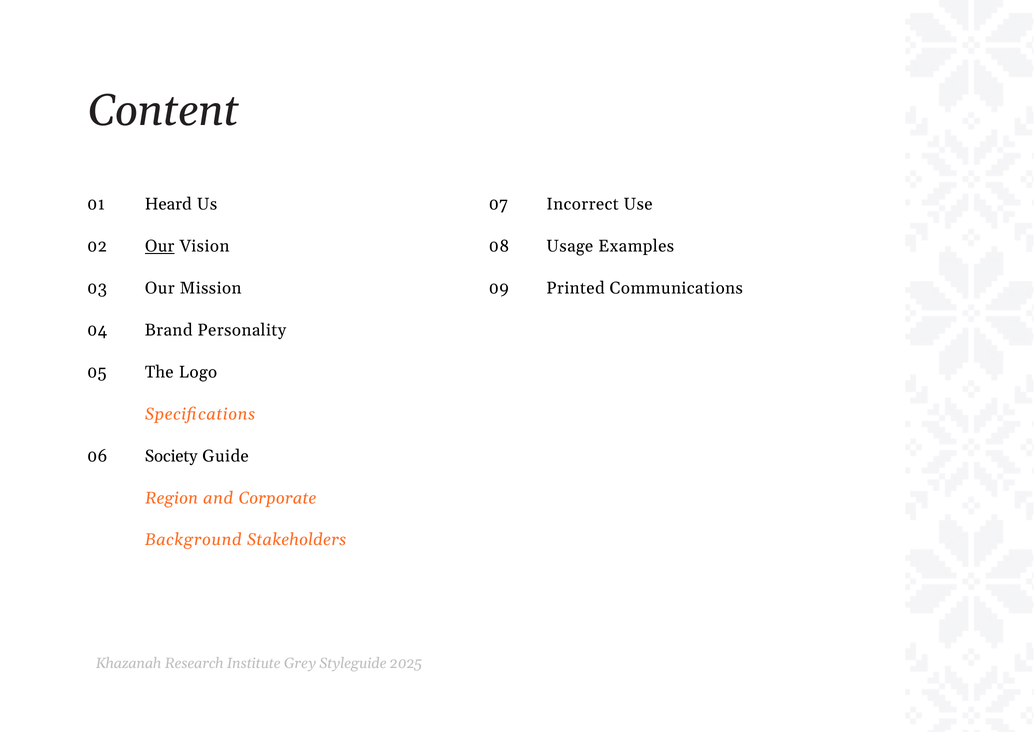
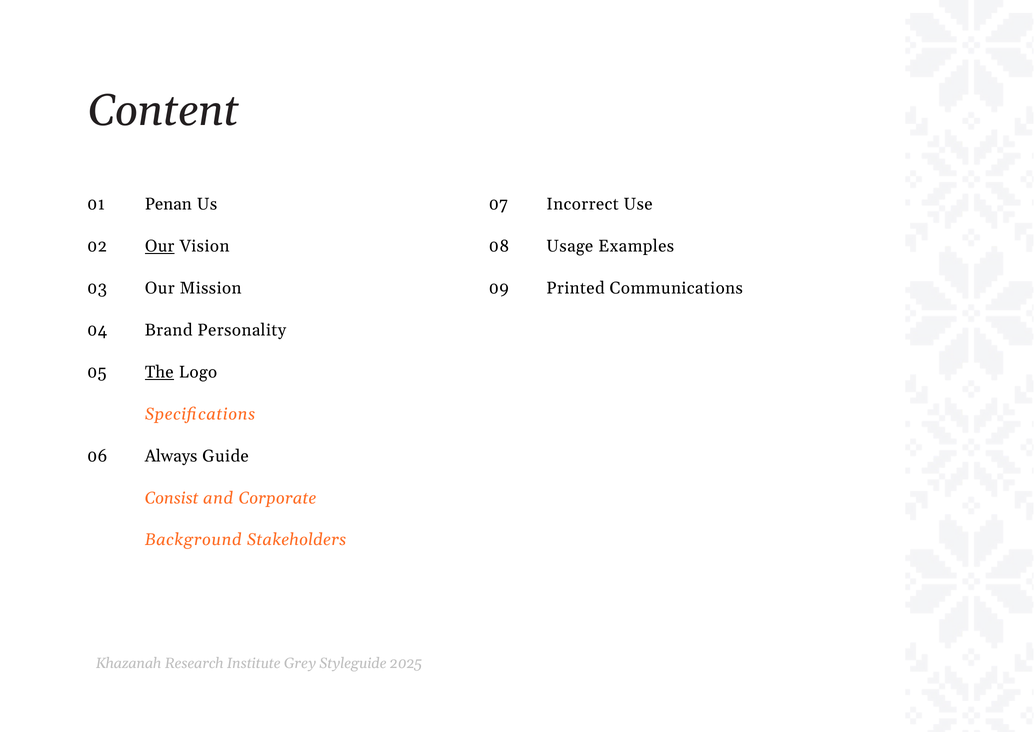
Heard: Heard -> Penan
The underline: none -> present
Society: Society -> Always
Region: Region -> Consist
